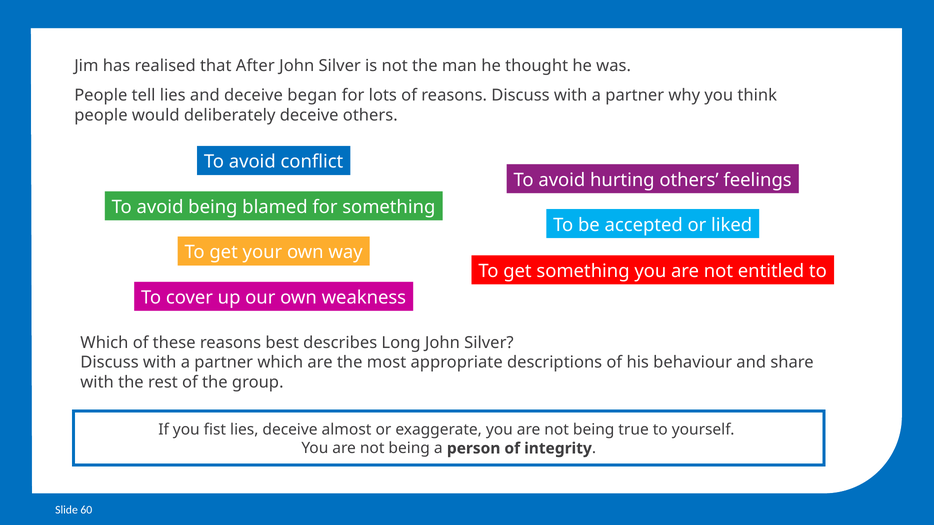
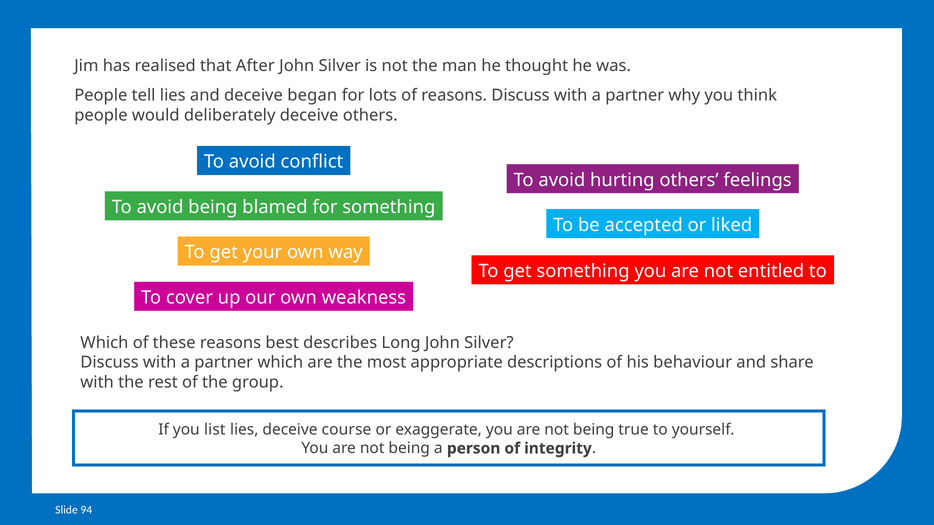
fist: fist -> list
almost: almost -> course
60: 60 -> 94
